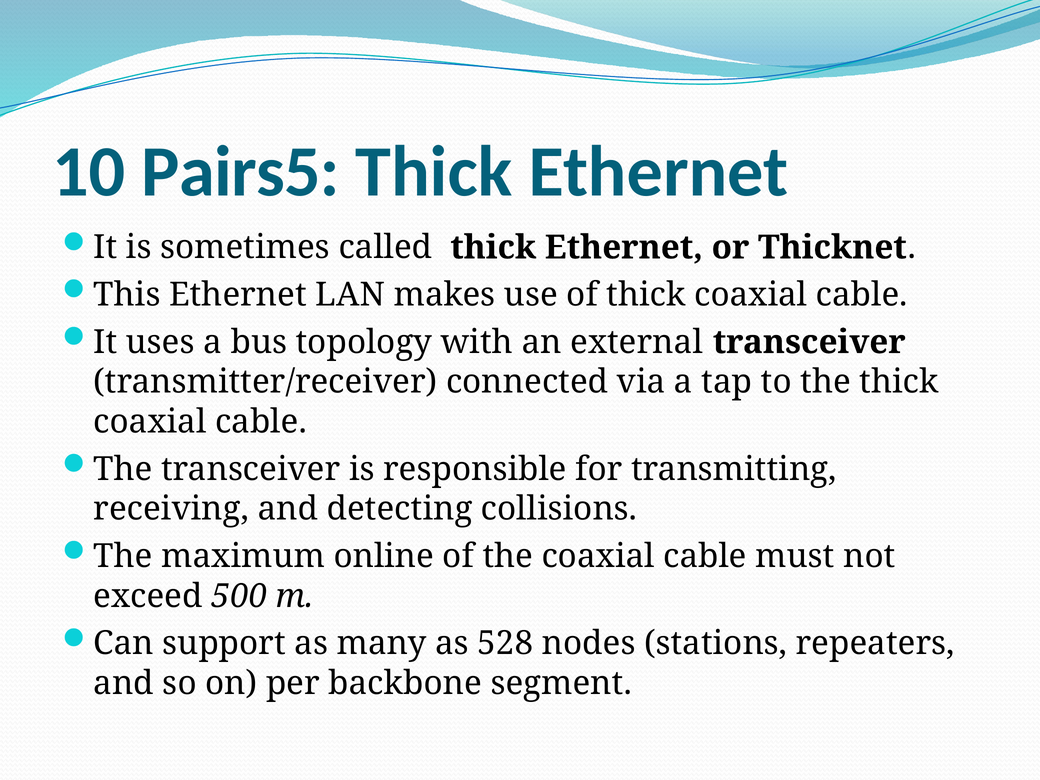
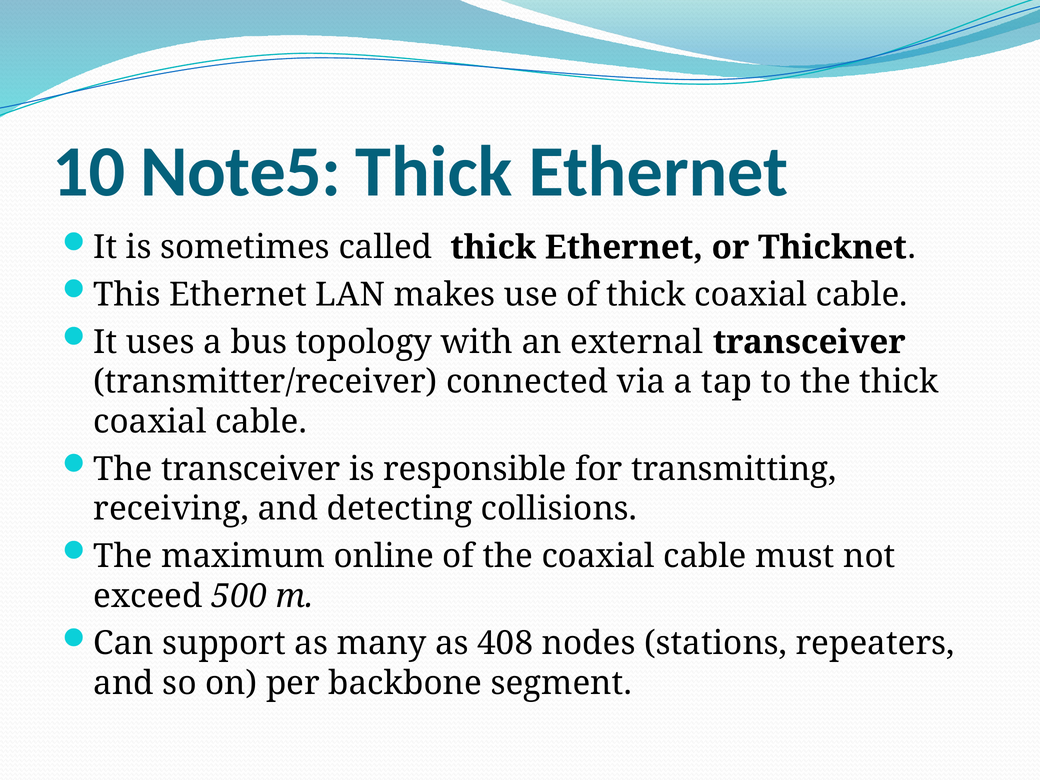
Pairs5: Pairs5 -> Note5
528: 528 -> 408
